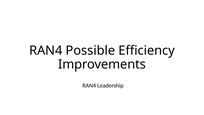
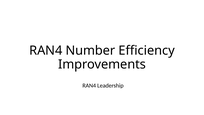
Possible: Possible -> Number
